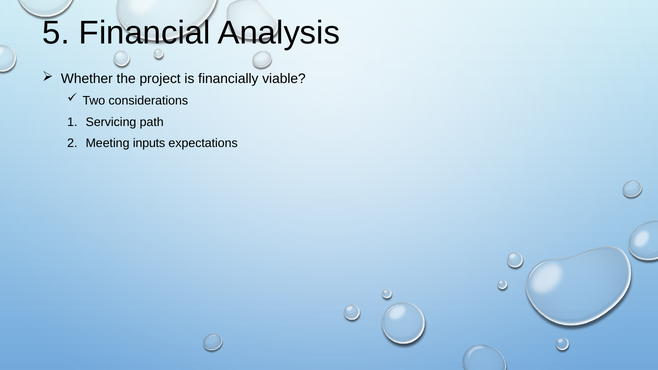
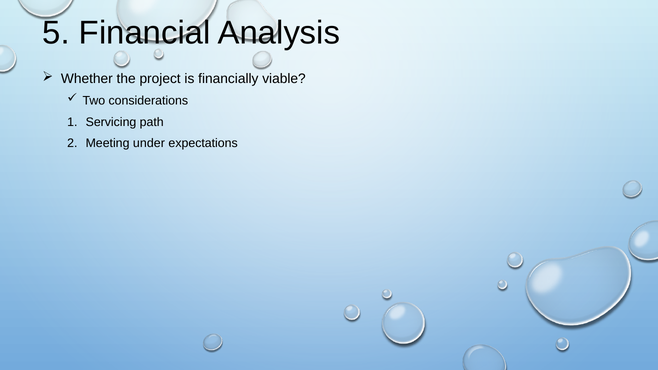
inputs: inputs -> under
